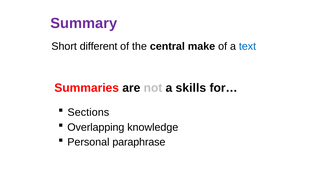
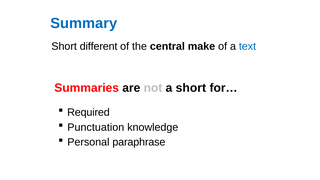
Summary colour: purple -> blue
a skills: skills -> short
Sections: Sections -> Required
Overlapping: Overlapping -> Punctuation
